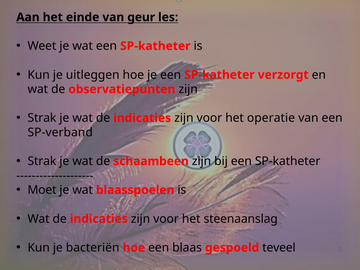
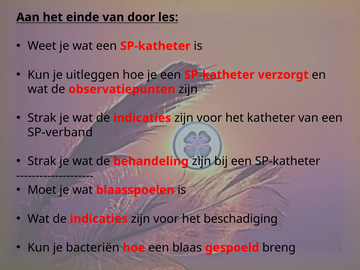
geur: geur -> door
operatie: operatie -> katheter
schaambeen: schaambeen -> behandeling
steenaanslag: steenaanslag -> beschadiging
teveel: teveel -> breng
